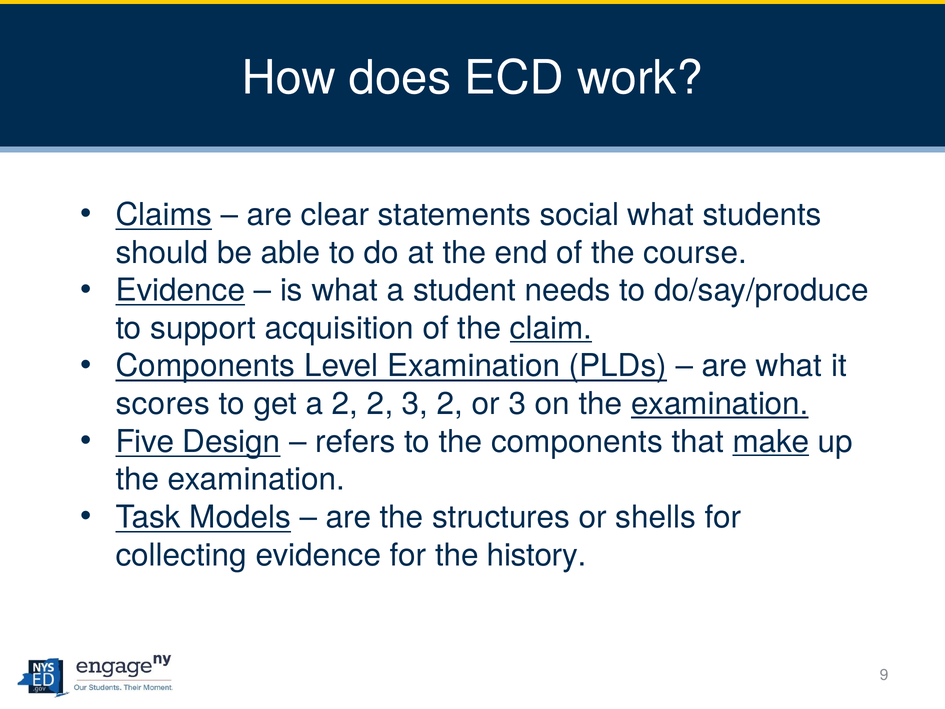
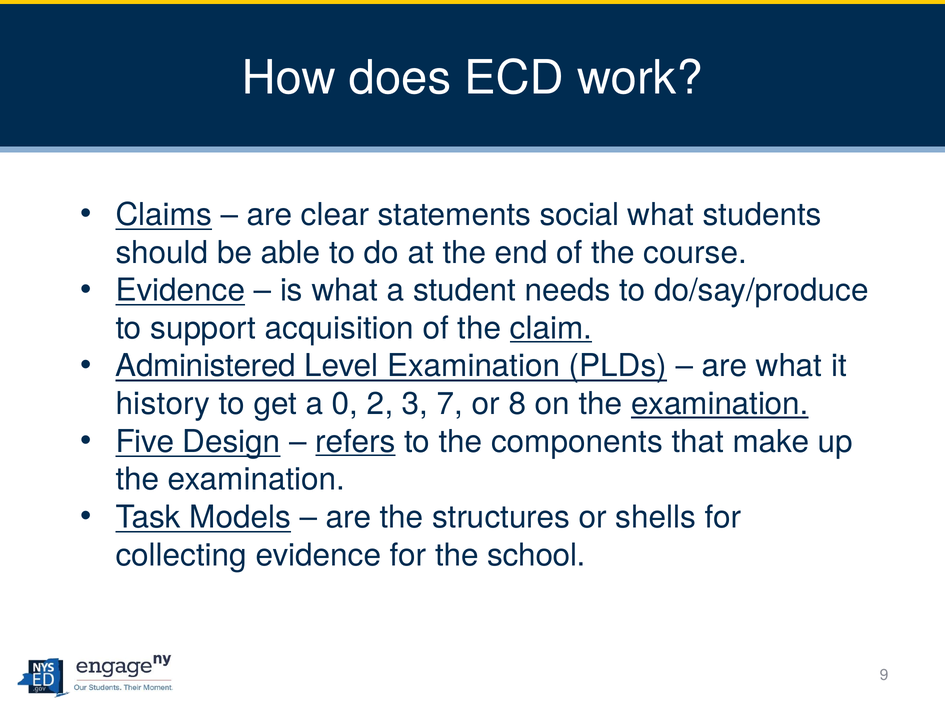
Components at (205, 366): Components -> Administered
scores: scores -> history
a 2: 2 -> 0
3 2: 2 -> 7
or 3: 3 -> 8
refers underline: none -> present
make underline: present -> none
history: history -> school
